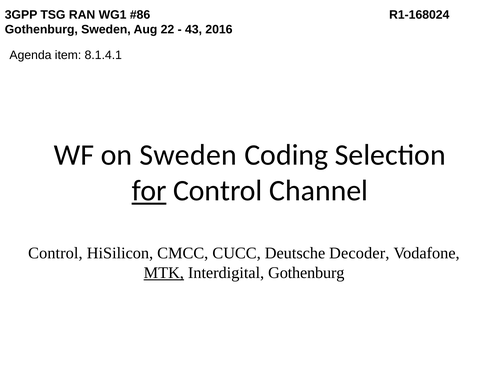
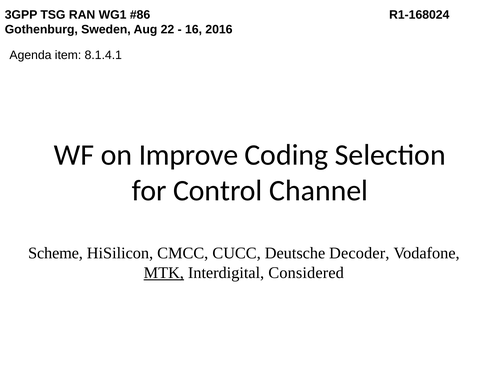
43: 43 -> 16
on Sweden: Sweden -> Improve
for underline: present -> none
Control at (55, 253): Control -> Scheme
Interdigital Gothenburg: Gothenburg -> Considered
